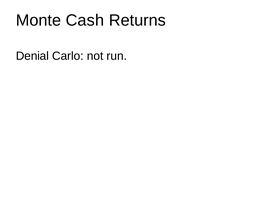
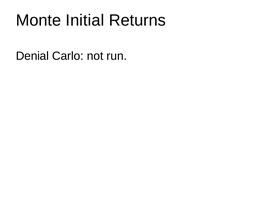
Cash: Cash -> Initial
